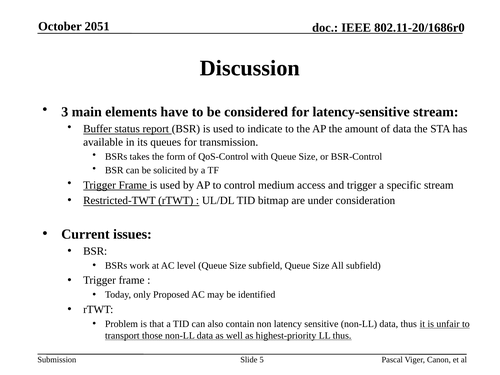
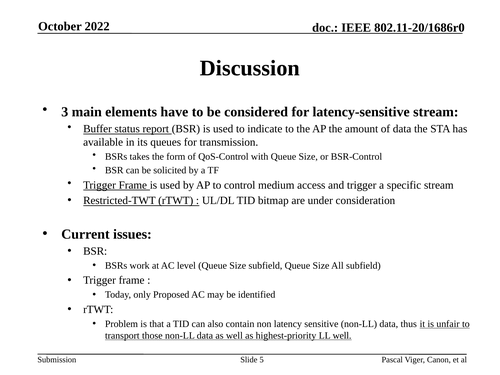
2051: 2051 -> 2022
LL thus: thus -> well
